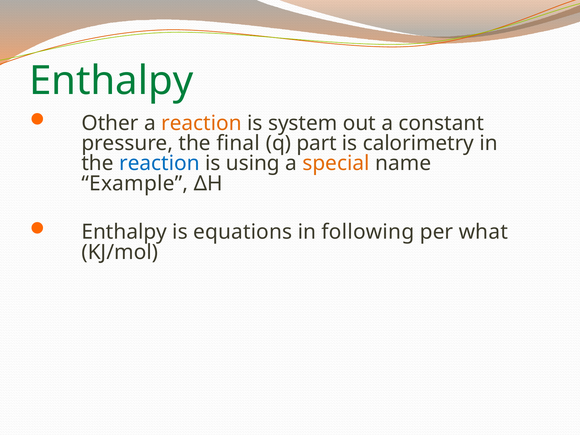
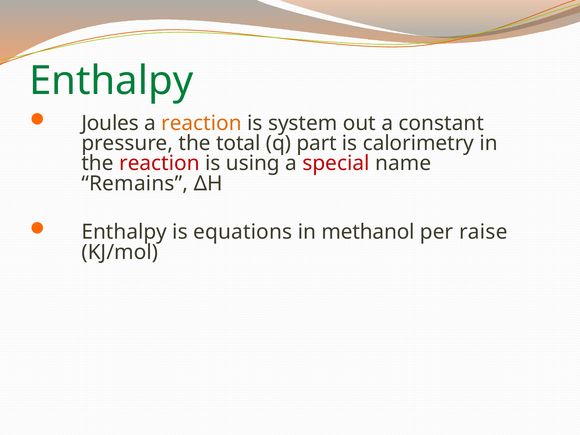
Other: Other -> Joules
final: final -> total
reaction at (159, 163) colour: blue -> red
special colour: orange -> red
Example: Example -> Remains
following: following -> methanol
what: what -> raise
